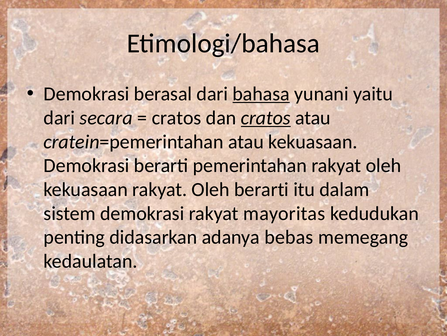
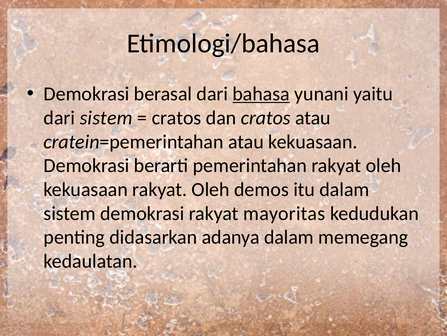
dari secara: secara -> sistem
cratos at (266, 118) underline: present -> none
Oleh berarti: berarti -> demos
adanya bebas: bebas -> dalam
